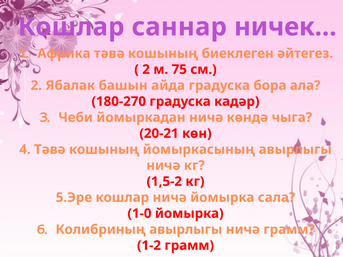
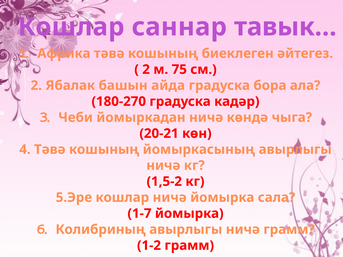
ничек…: ничек… -> тавык…
1-0: 1-0 -> 1-7
